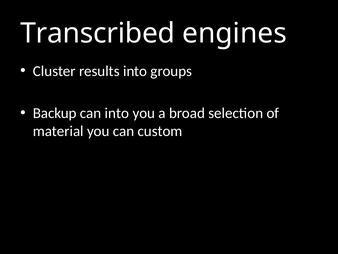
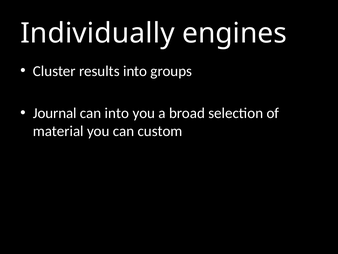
Transcribed: Transcribed -> Individually
Backup: Backup -> Journal
